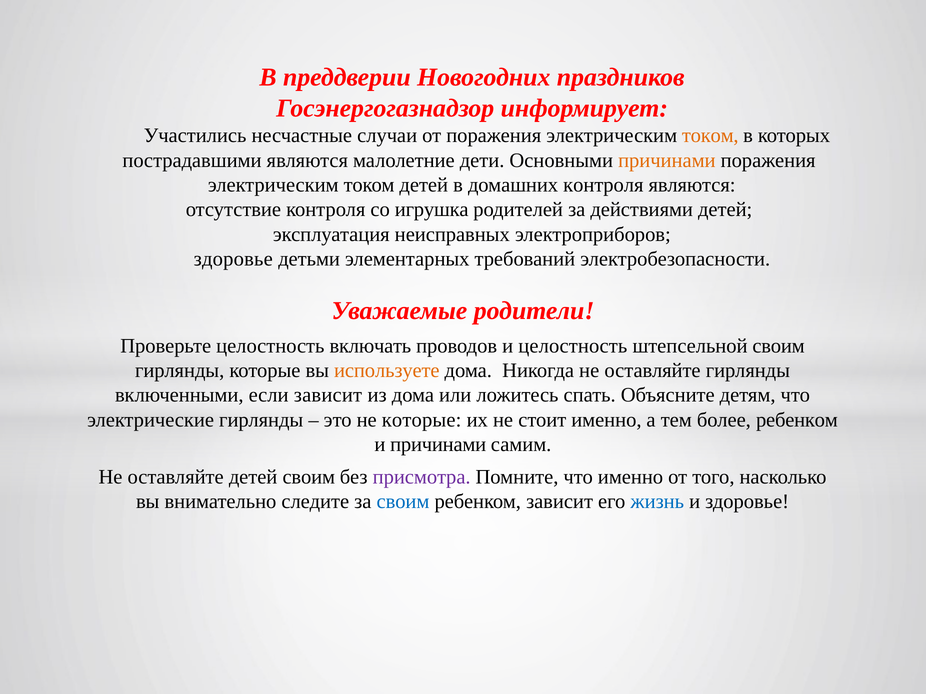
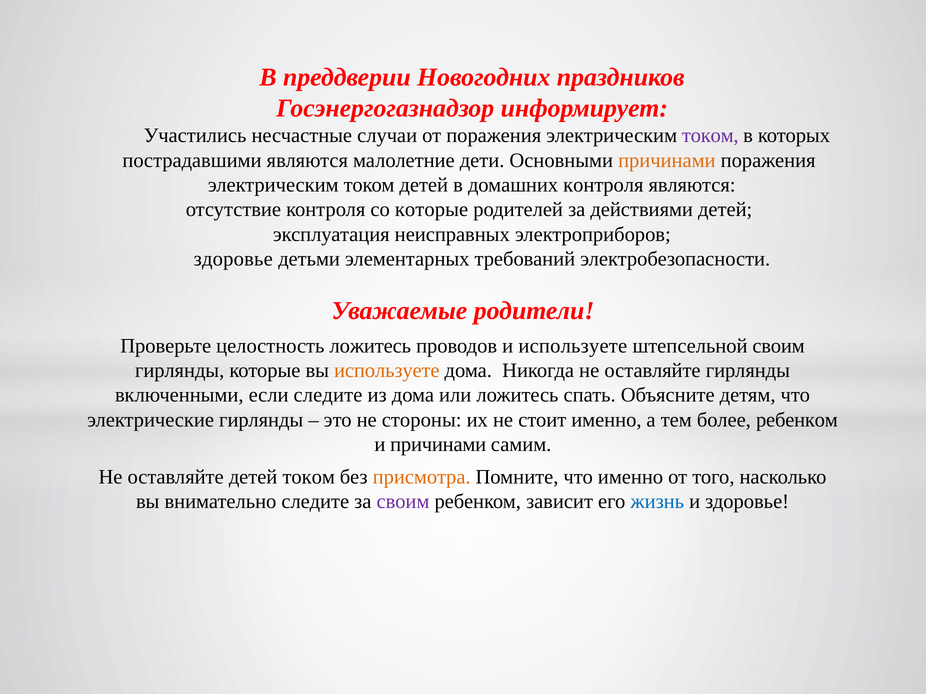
током at (710, 136) colour: orange -> purple
со игрушка: игрушка -> которые
целостность включать: включать -> ложитесь
и целостность: целостность -> используете
если зависит: зависит -> следите
не которые: которые -> стороны
детей своим: своим -> током
присмотра colour: purple -> orange
своим at (403, 502) colour: blue -> purple
